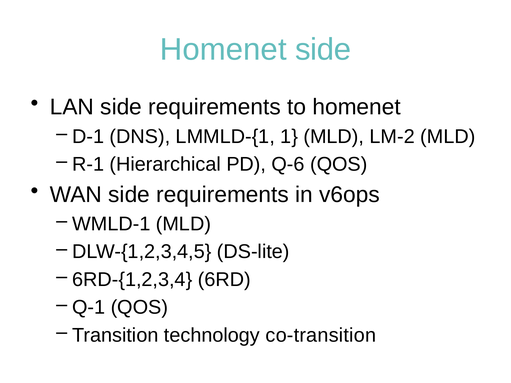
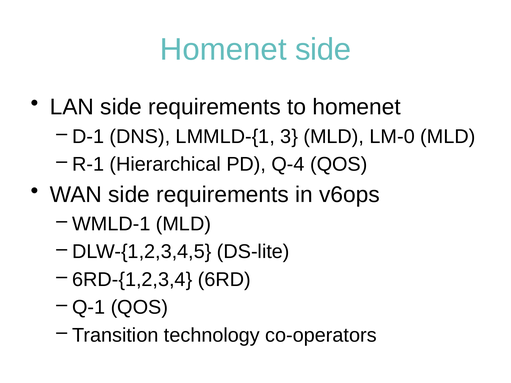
1: 1 -> 3
LM-2: LM-2 -> LM-0
Q-6: Q-6 -> Q-4
co-transition: co-transition -> co-operators
